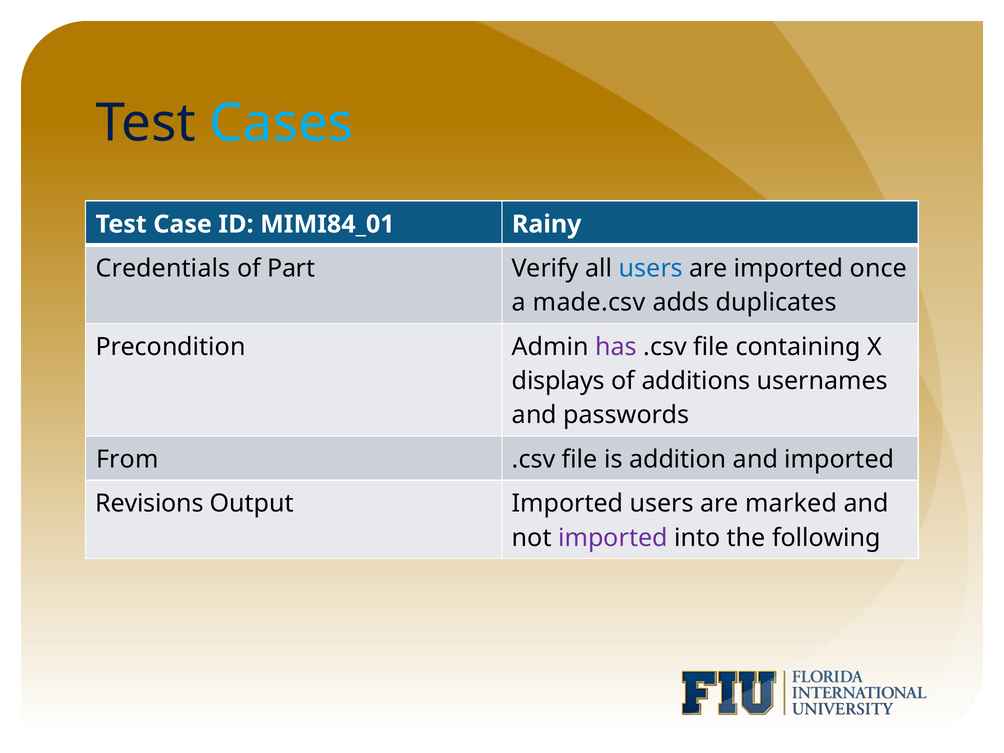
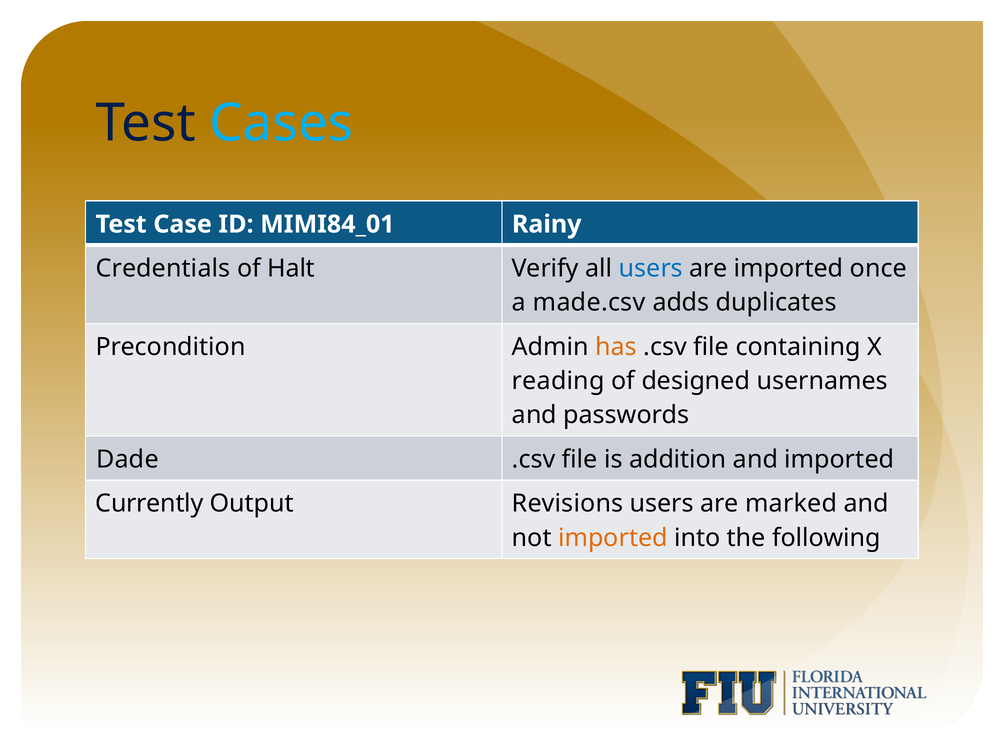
Part: Part -> Halt
has colour: purple -> orange
displays: displays -> reading
additions: additions -> designed
From: From -> Dade
Revisions: Revisions -> Currently
Output Imported: Imported -> Revisions
imported at (613, 538) colour: purple -> orange
